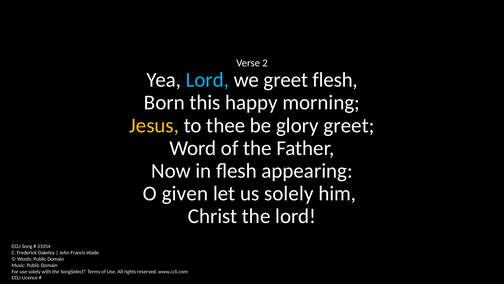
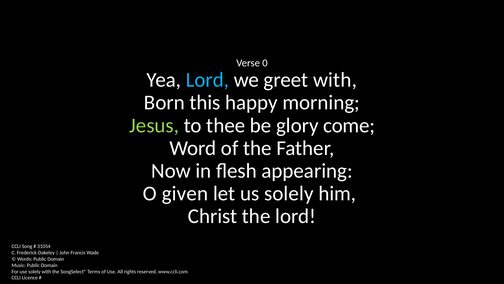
2: 2 -> 0
greet flesh: flesh -> with
Jesus colour: yellow -> light green
glory greet: greet -> come
